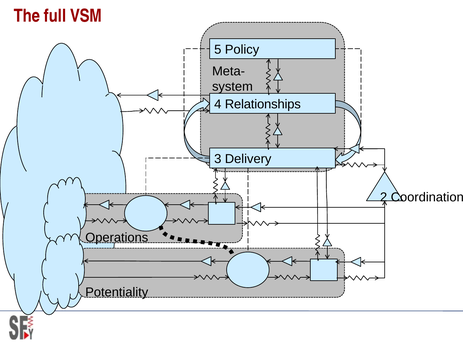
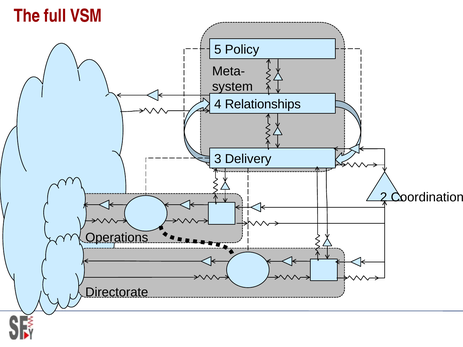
Potentiality: Potentiality -> Directorate
